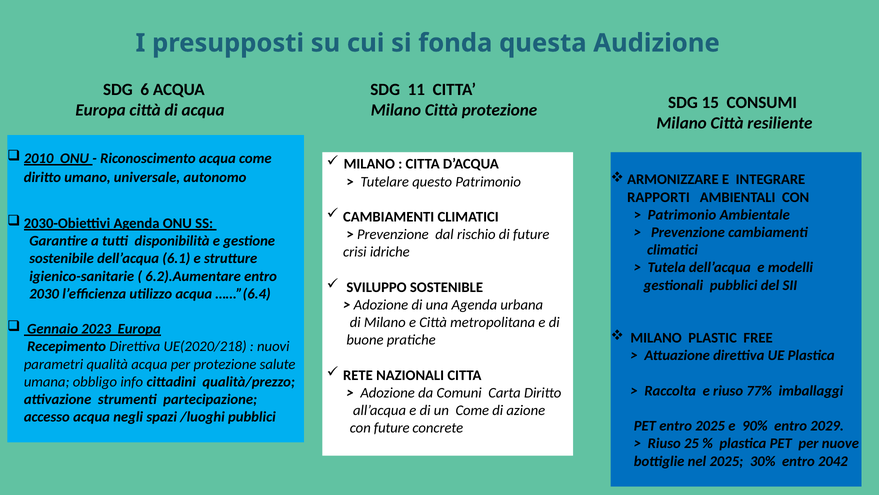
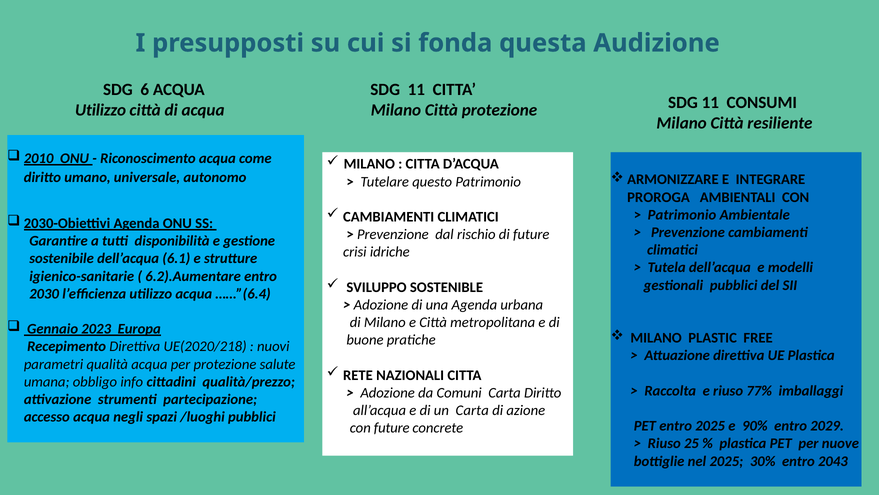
15 at (710, 103): 15 -> 11
Europa at (101, 110): Europa -> Utilizzo
RAPPORTI: RAPPORTI -> PROROGA
un Come: Come -> Carta
2042: 2042 -> 2043
